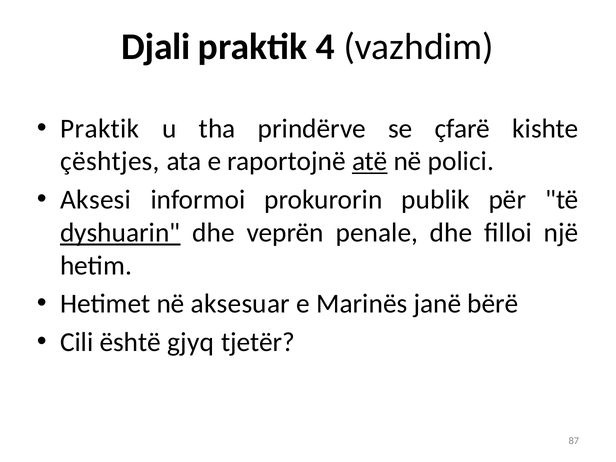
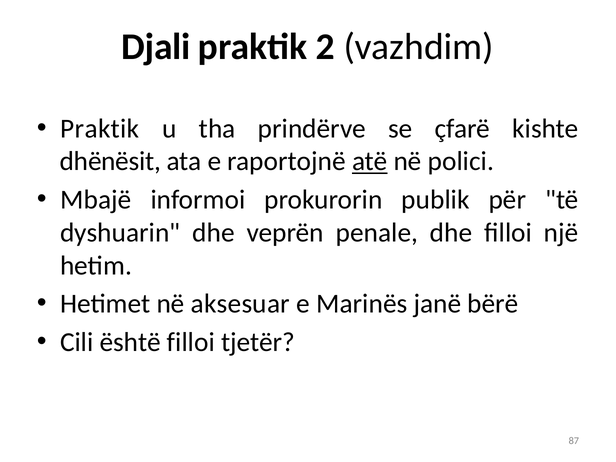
4: 4 -> 2
çështjes: çështjes -> dhënësit
Aksesi: Aksesi -> Mbajë
dyshuarin underline: present -> none
është gjyq: gjyq -> filloi
